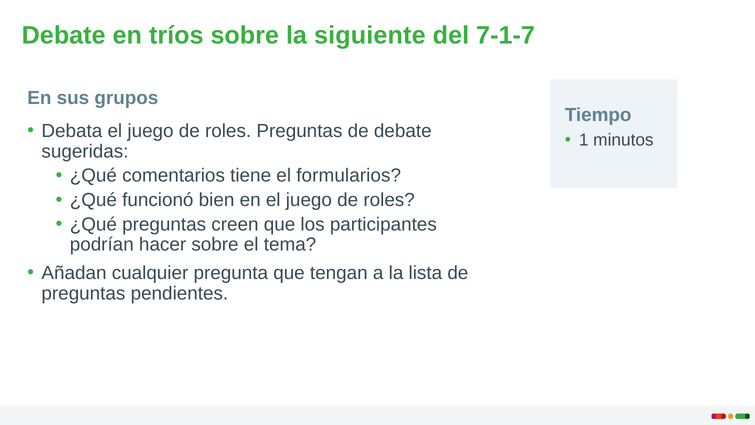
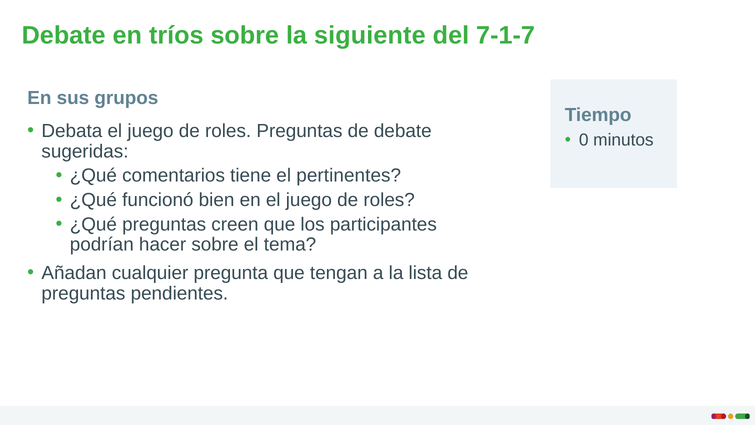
1: 1 -> 0
formularios: formularios -> pertinentes
